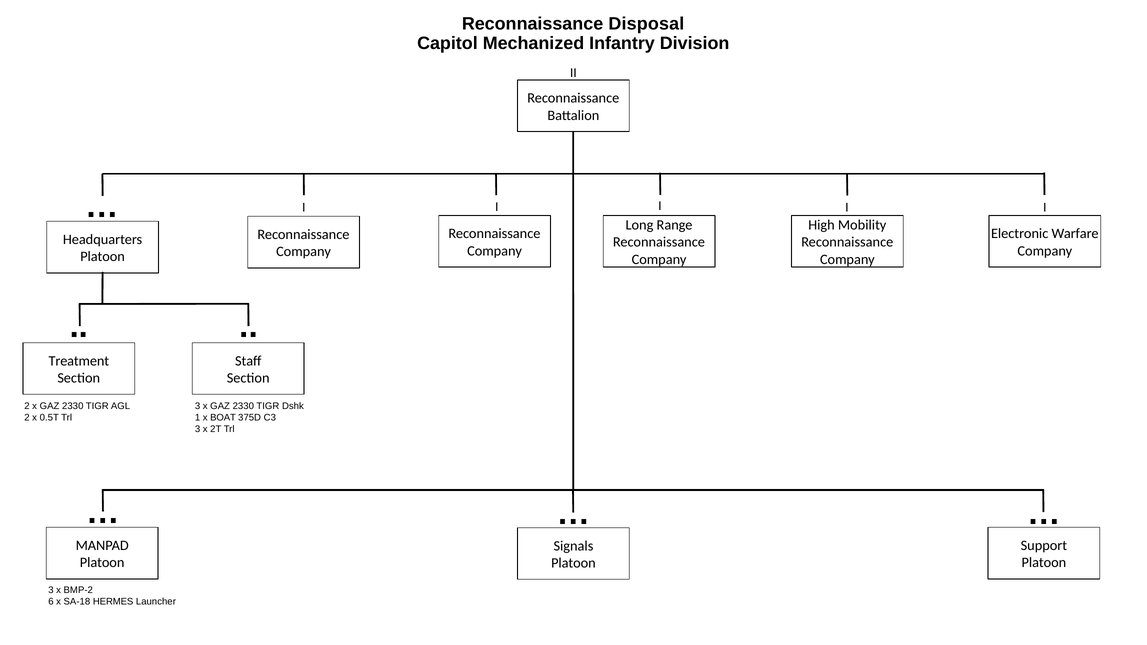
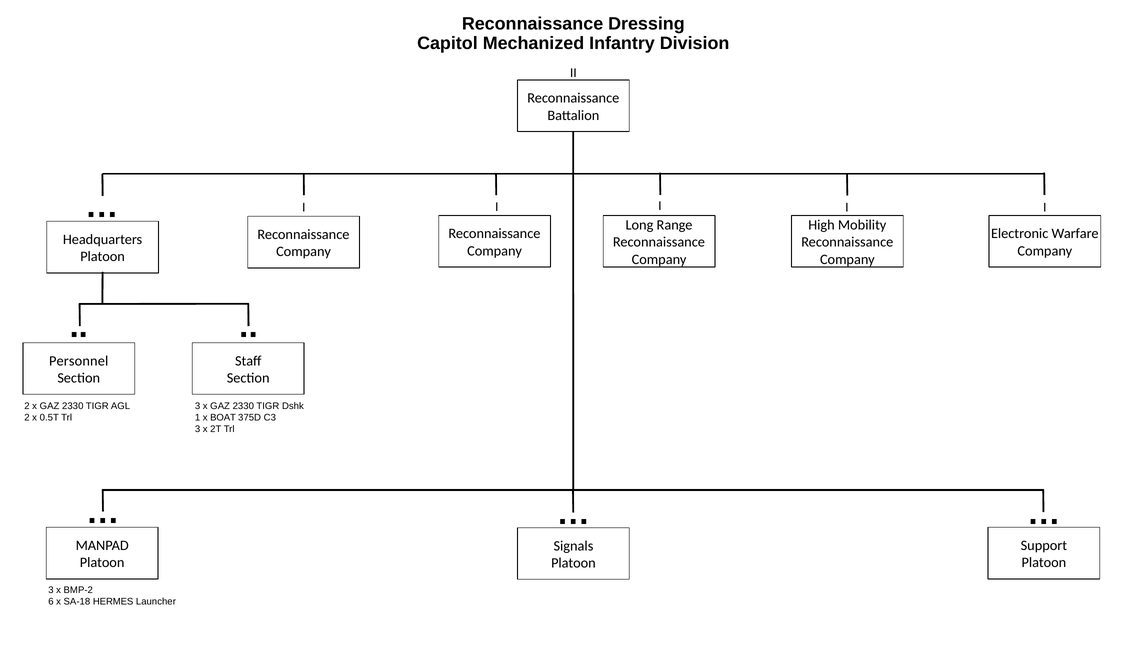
Disposal: Disposal -> Dressing
Treatment: Treatment -> Personnel
